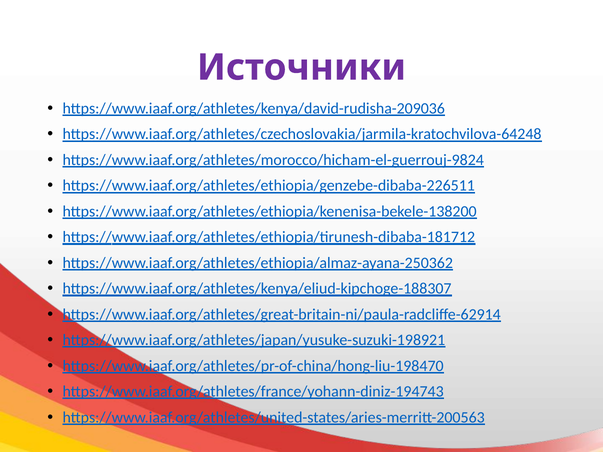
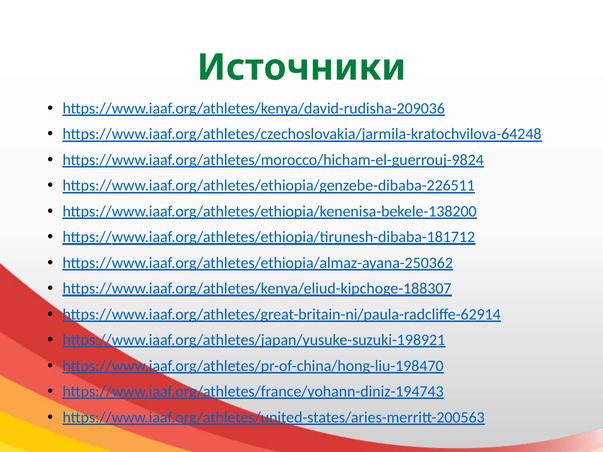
Источники colour: purple -> green
